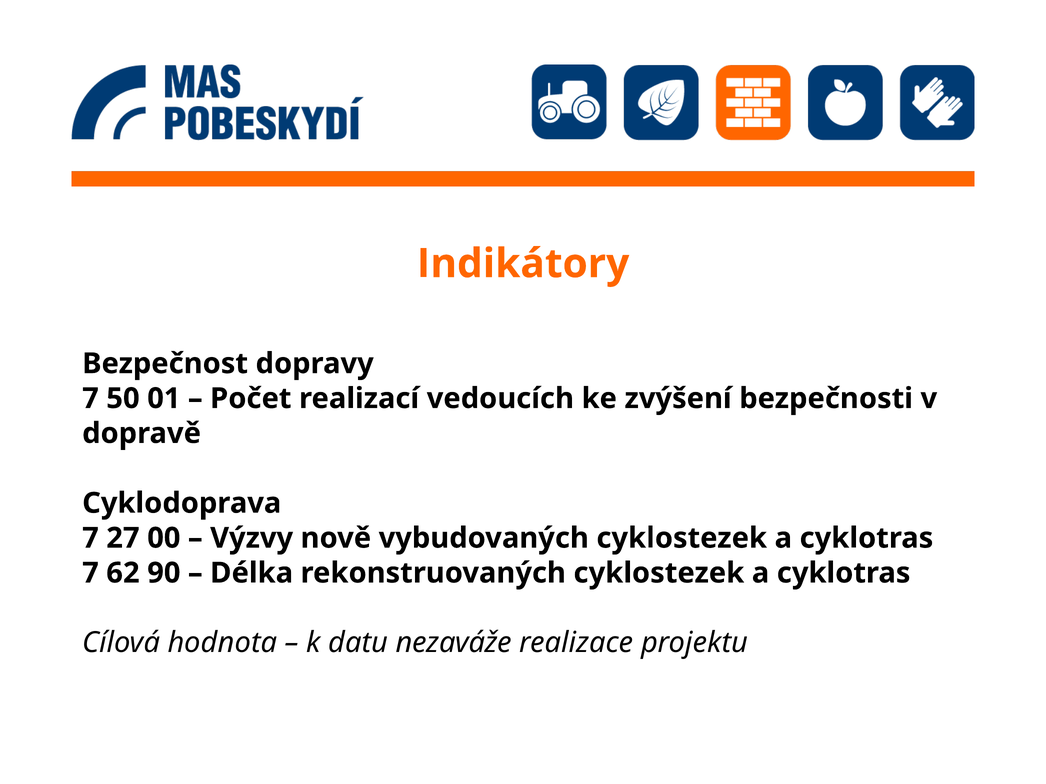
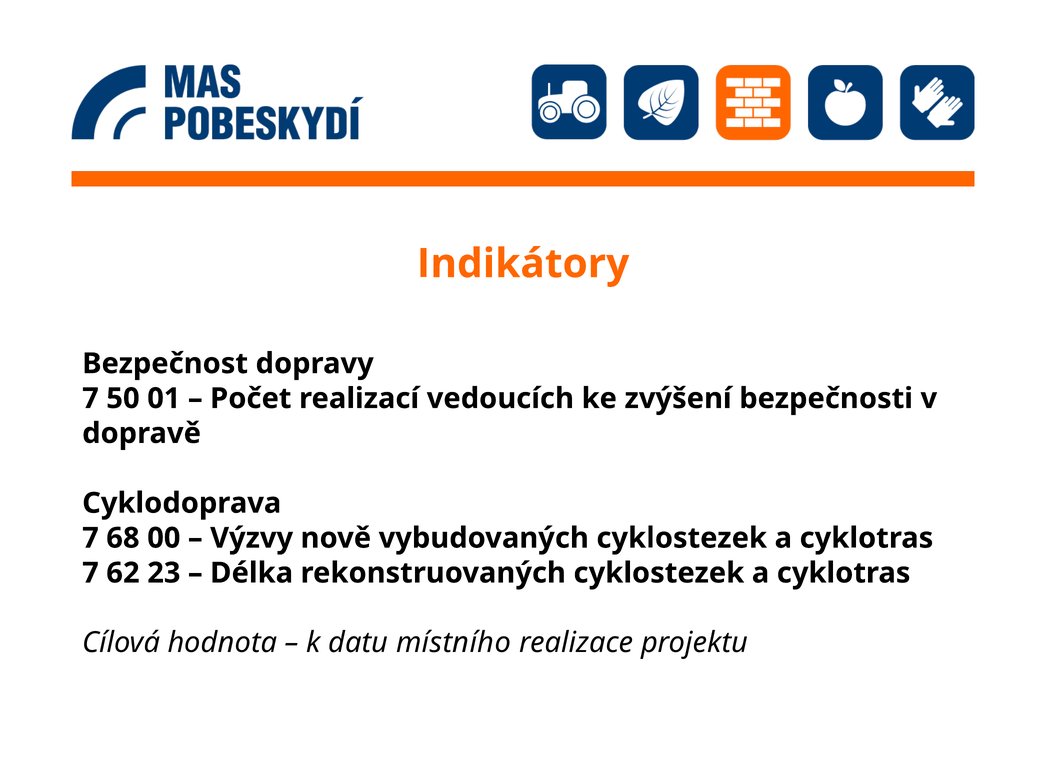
27: 27 -> 68
90: 90 -> 23
nezaváže: nezaváže -> místního
